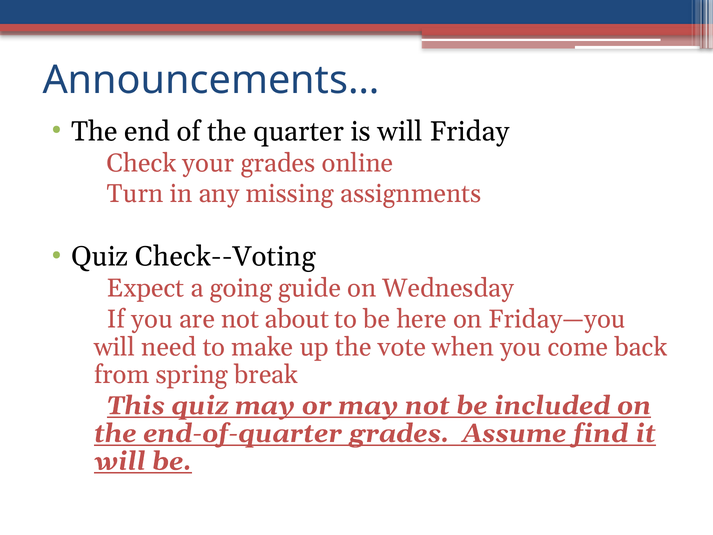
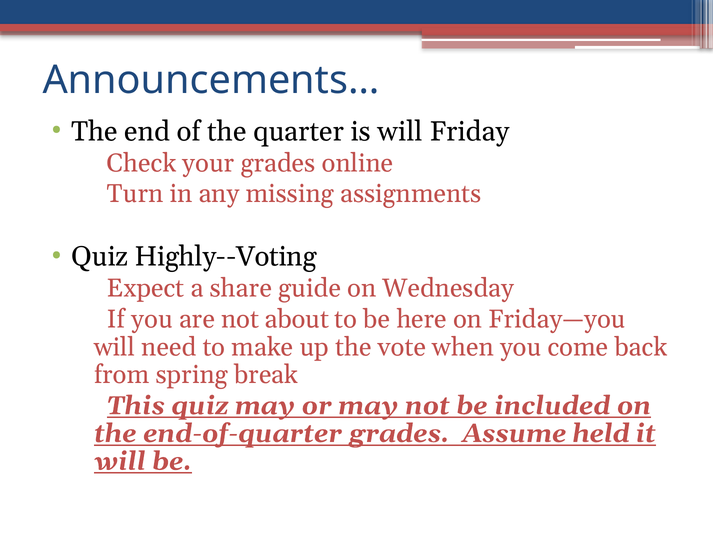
Check--Voting: Check--Voting -> Highly--Voting
going: going -> share
find: find -> held
